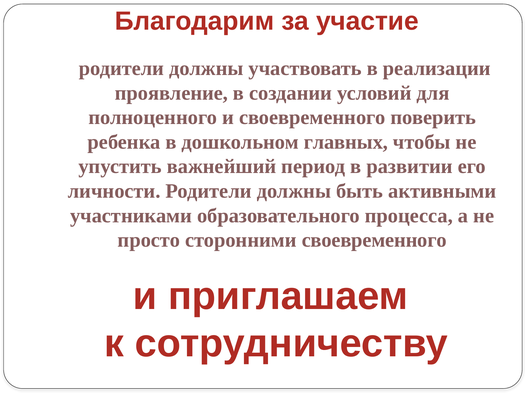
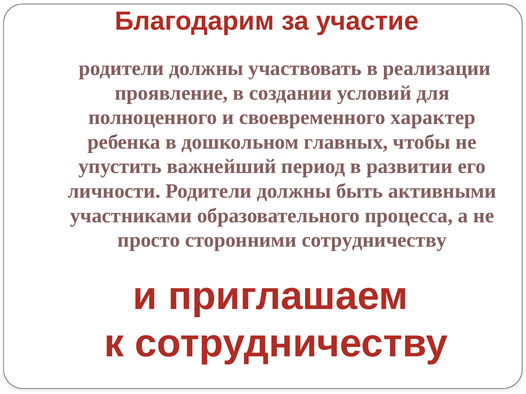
поверить: поверить -> характер
сторонними своевременного: своевременного -> сотрудничеству
